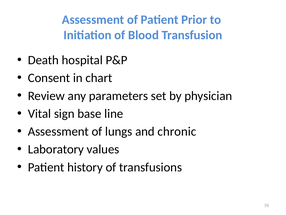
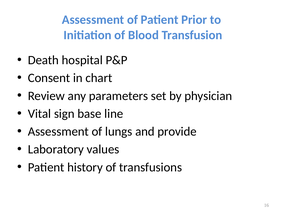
chronic: chronic -> provide
